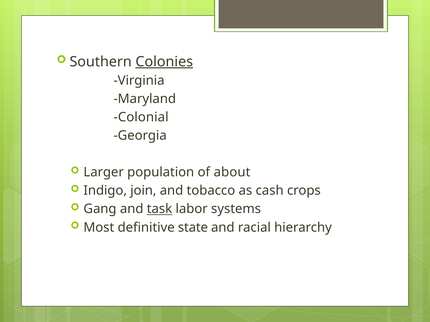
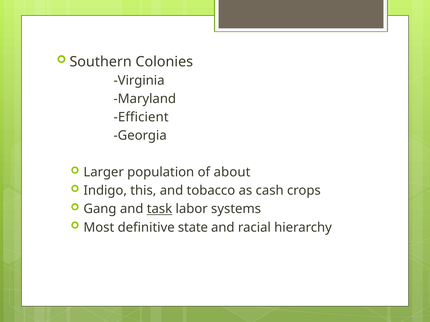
Colonies underline: present -> none
Colonial: Colonial -> Efficient
join: join -> this
